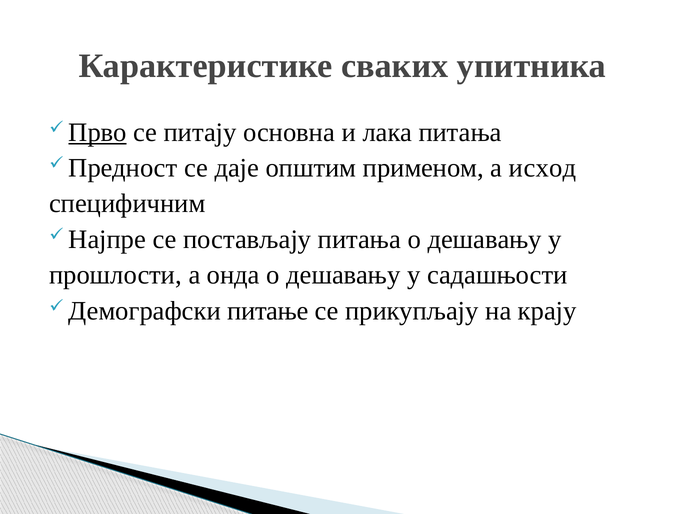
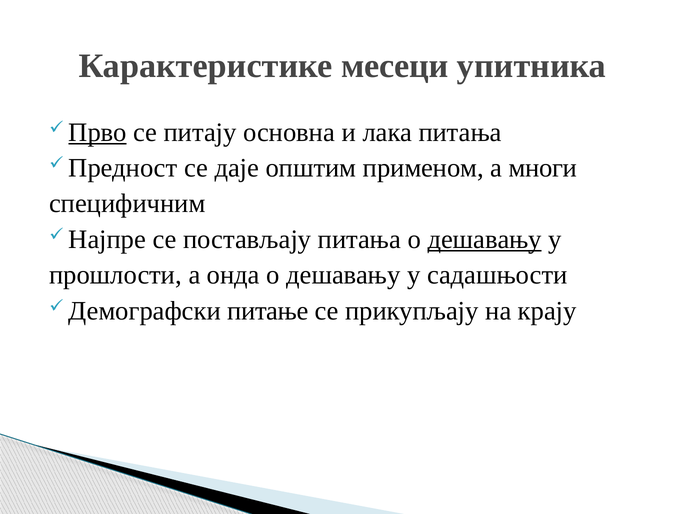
сваких: сваких -> месеци
исход: исход -> многи
дешавању at (485, 239) underline: none -> present
